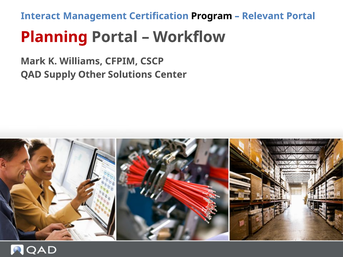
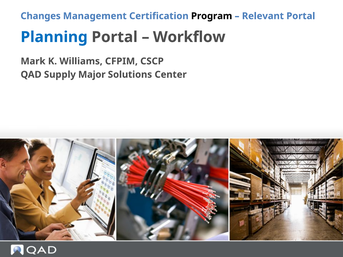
Interact: Interact -> Changes
Planning colour: red -> blue
Other: Other -> Major
